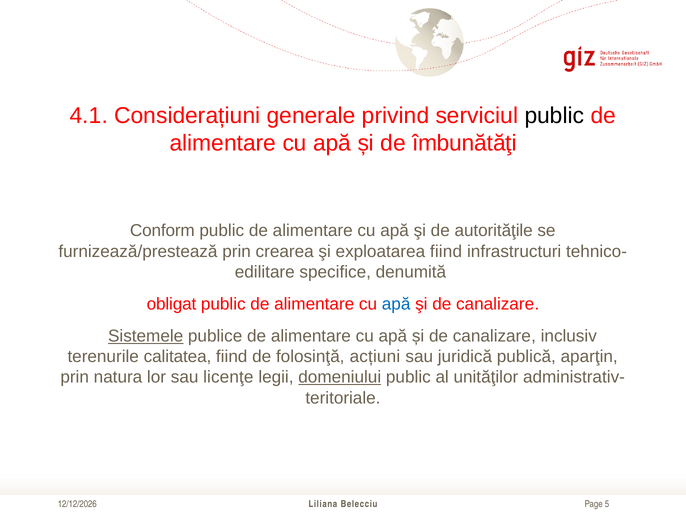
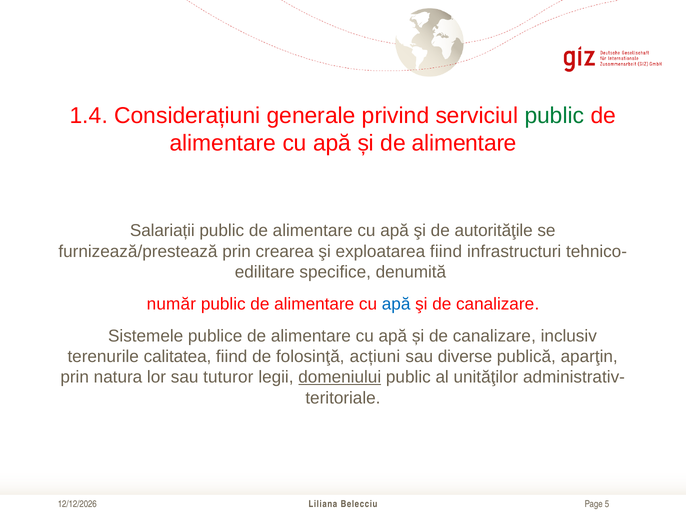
4.1: 4.1 -> 1.4
public at (554, 116) colour: black -> green
și de îmbunătăţi: îmbunătăţi -> alimentare
Conform: Conform -> Salariații
obligat: obligat -> număr
Sistemele underline: present -> none
juridică: juridică -> diverse
licenţe: licenţe -> tuturor
